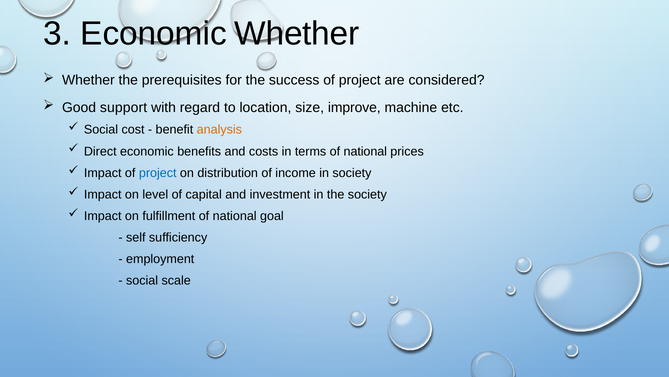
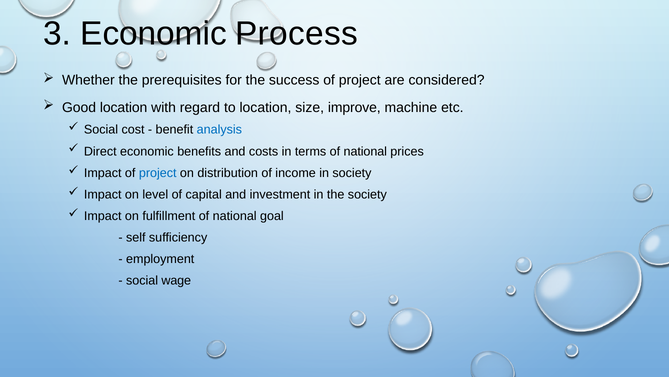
Economic Whether: Whether -> Process
Good support: support -> location
analysis colour: orange -> blue
scale: scale -> wage
